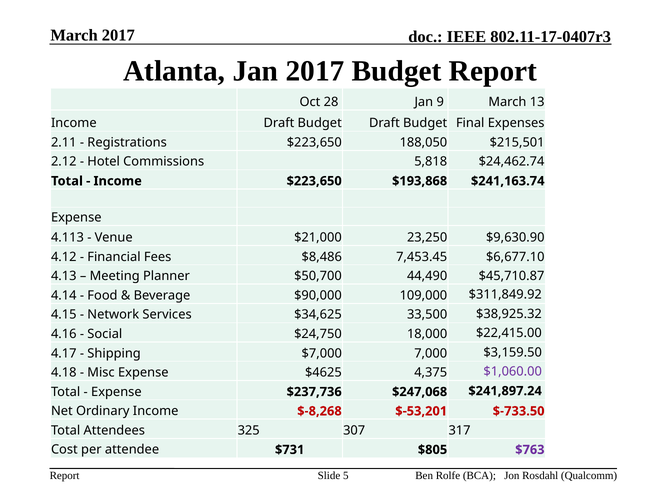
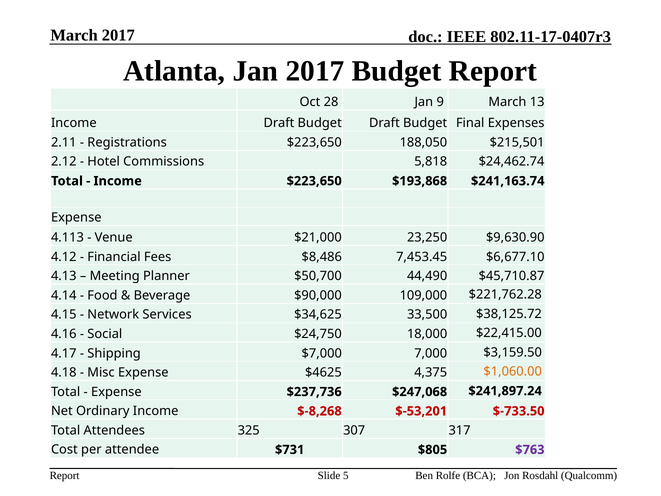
$311,849.92: $311,849.92 -> $221,762.28
$38,925.32: $38,925.32 -> $38,125.72
$1,060.00 colour: purple -> orange
